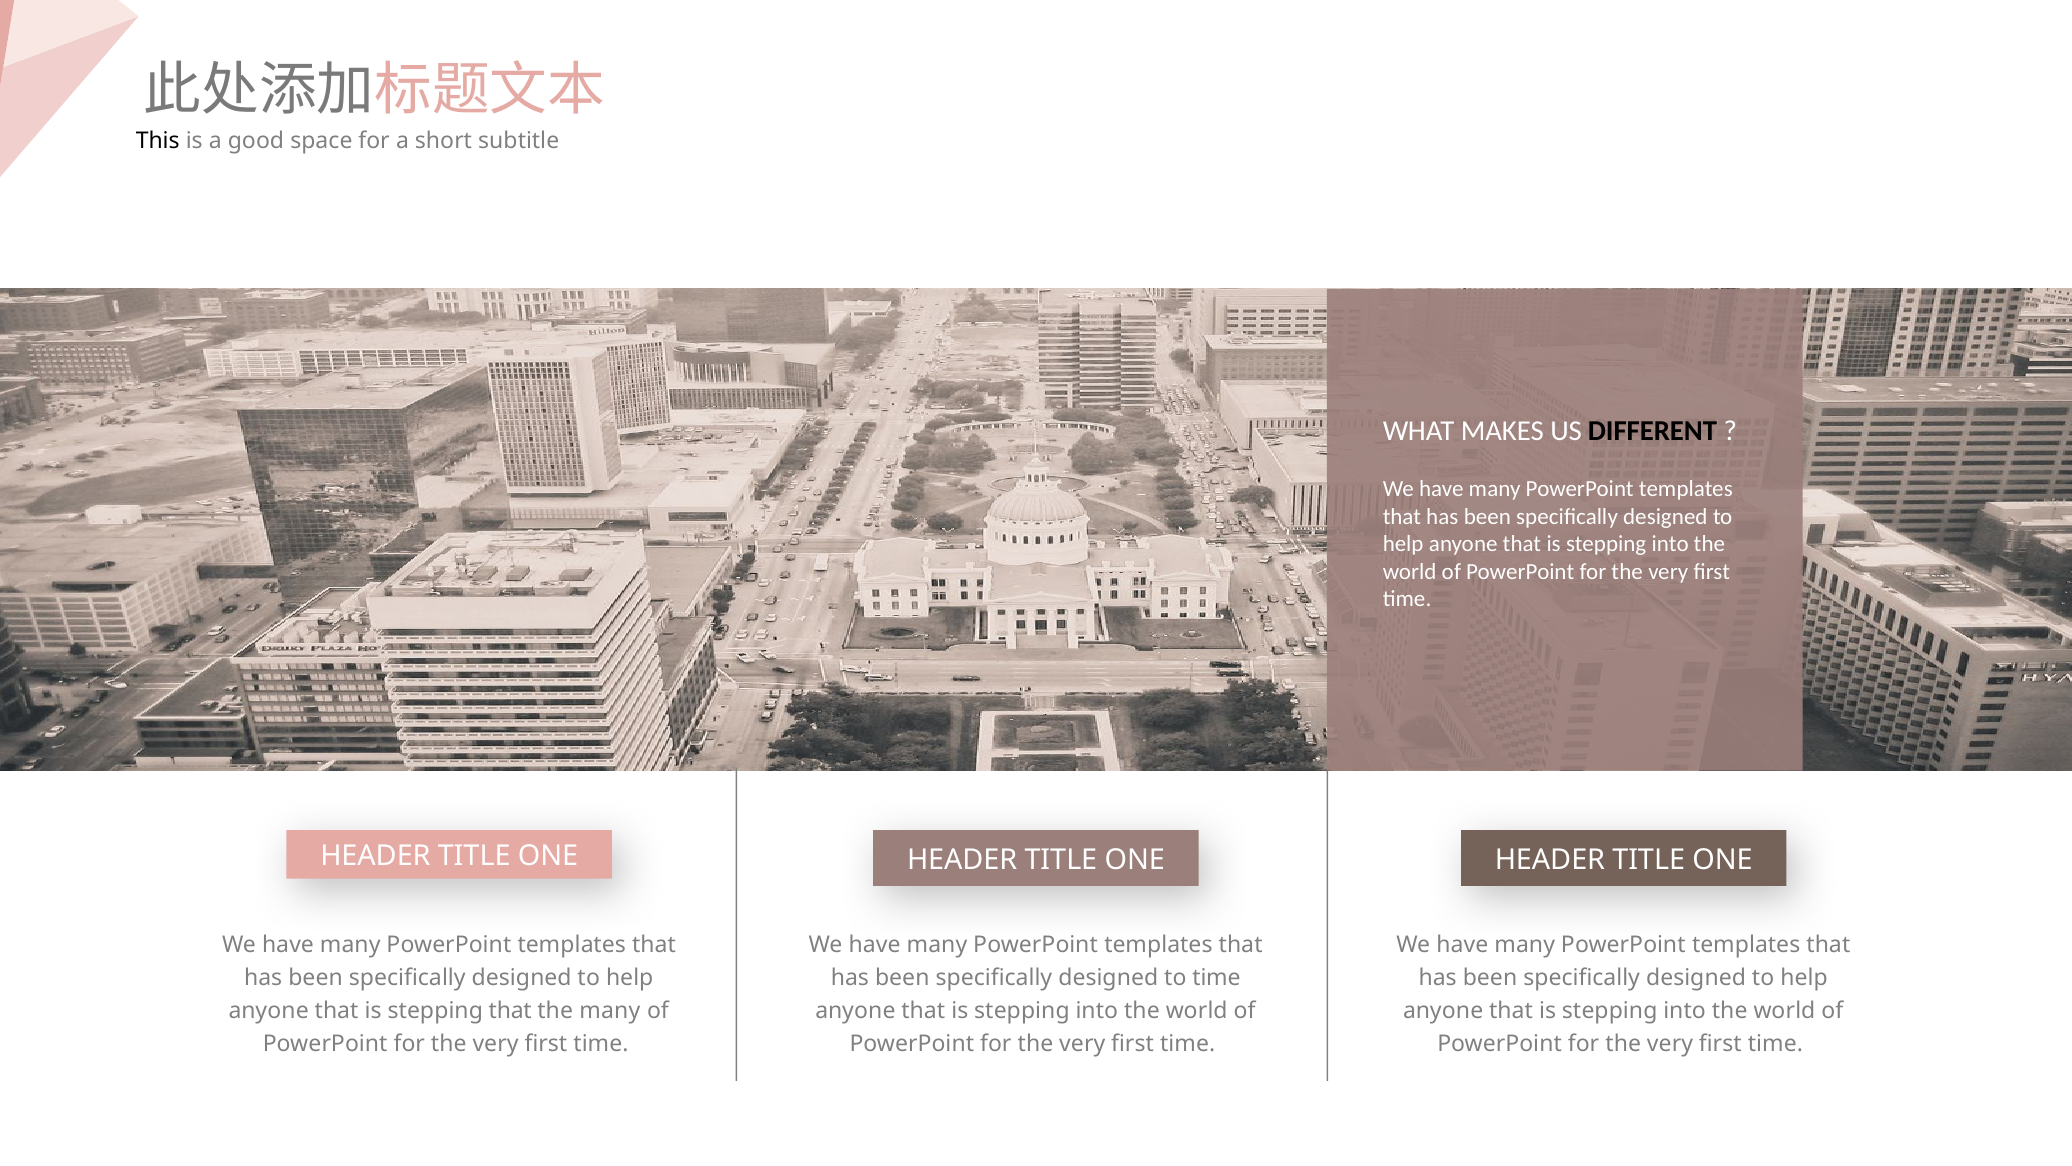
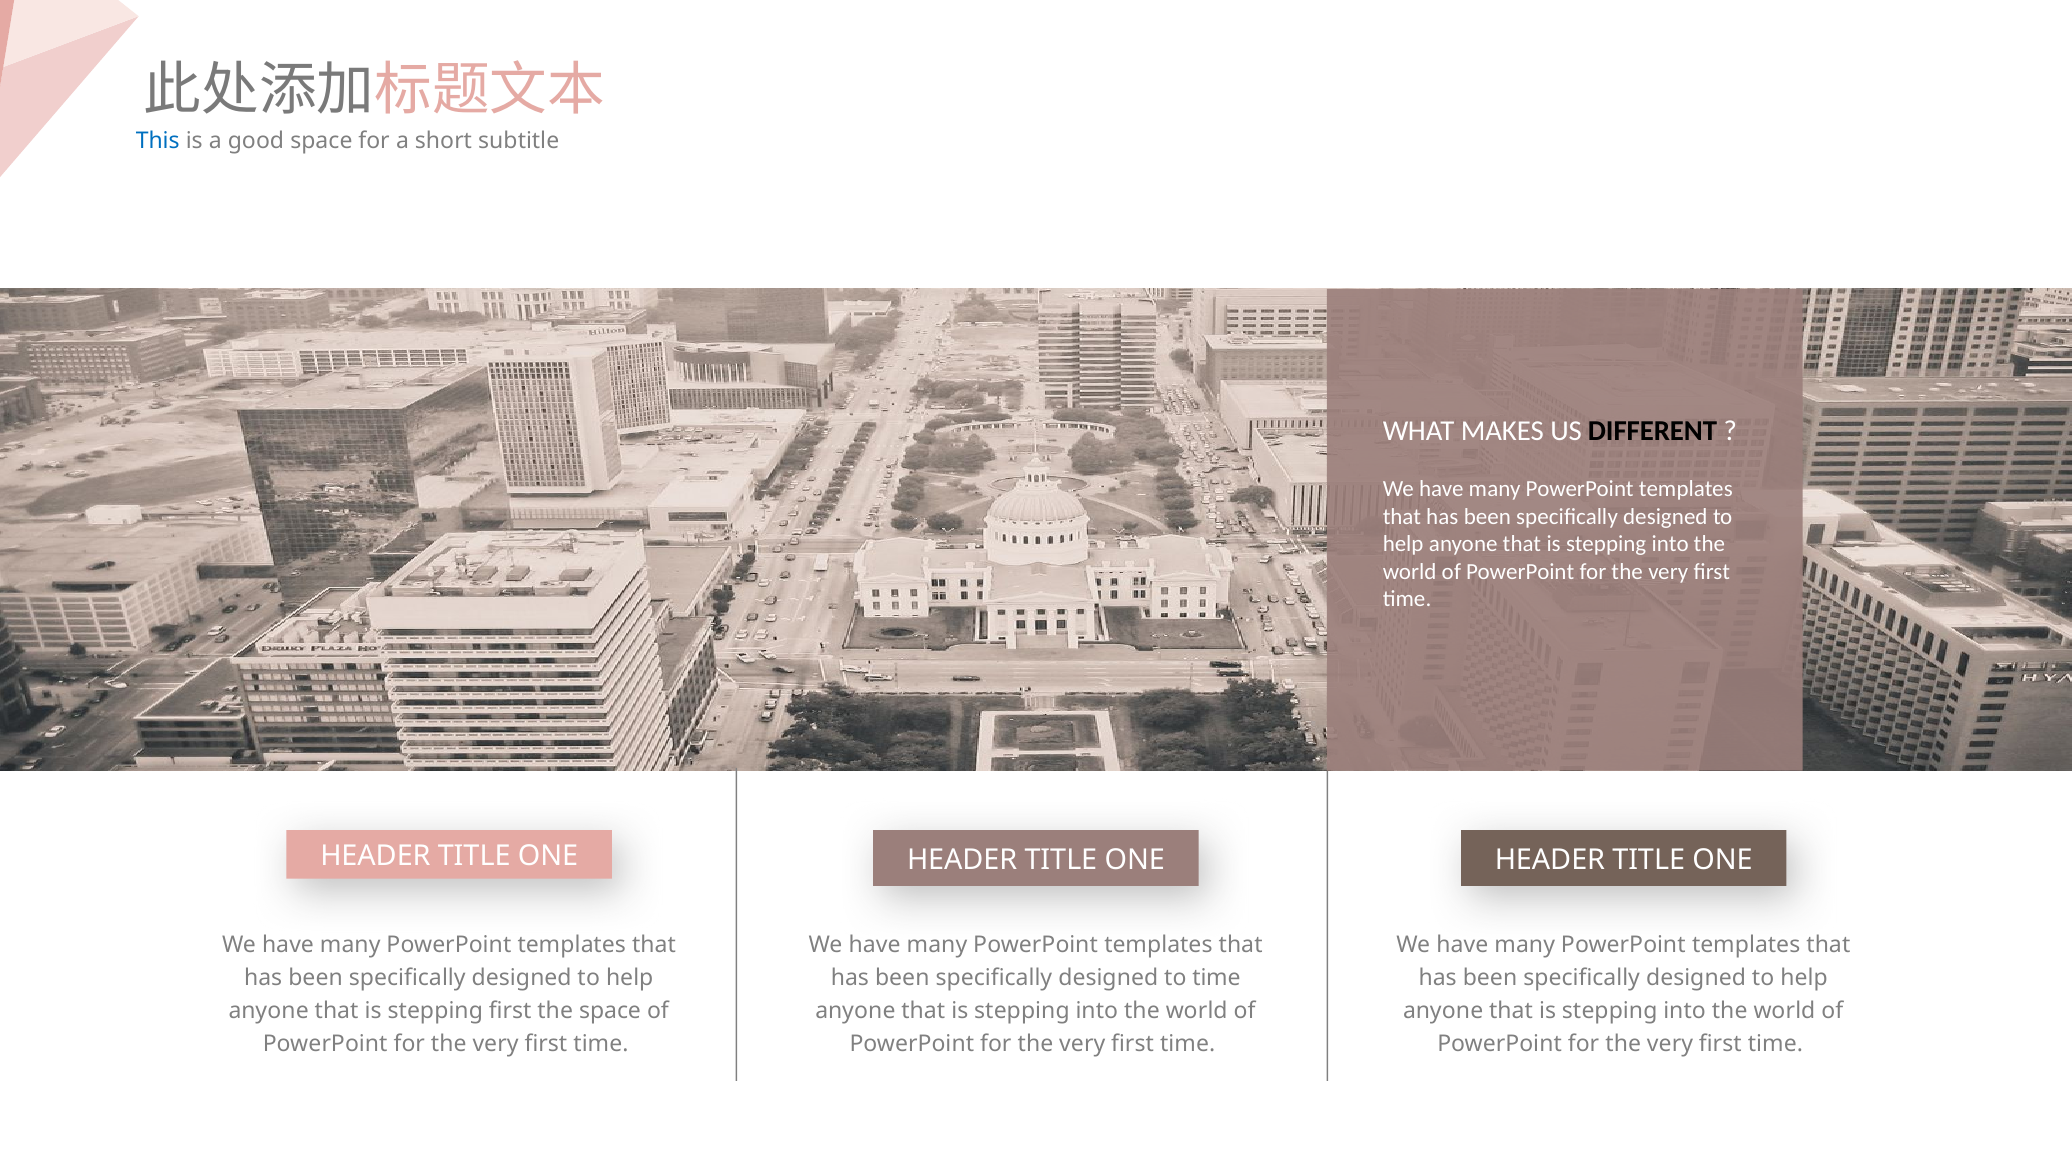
This colour: black -> blue
stepping that: that -> first
the many: many -> space
